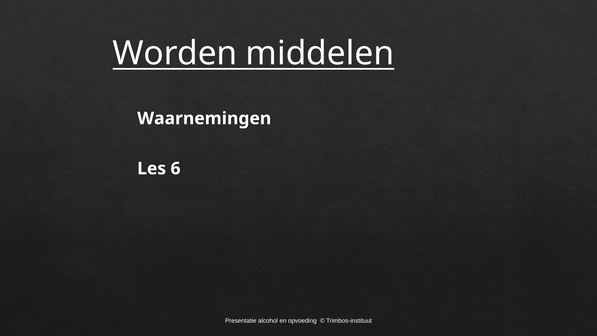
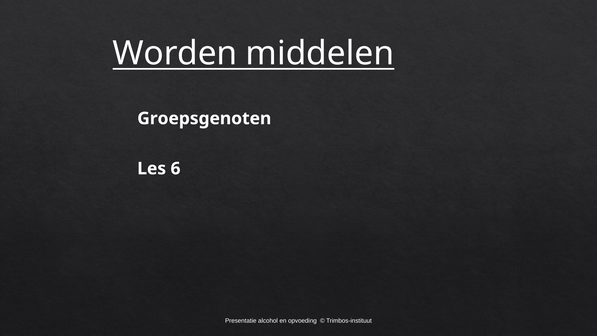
Waarnemingen: Waarnemingen -> Groepsgenoten
